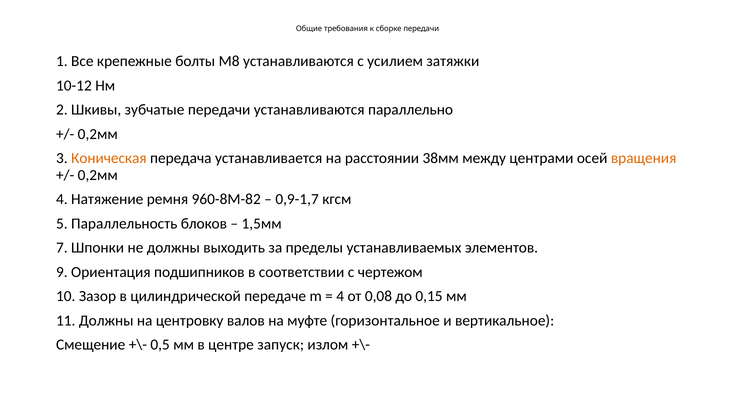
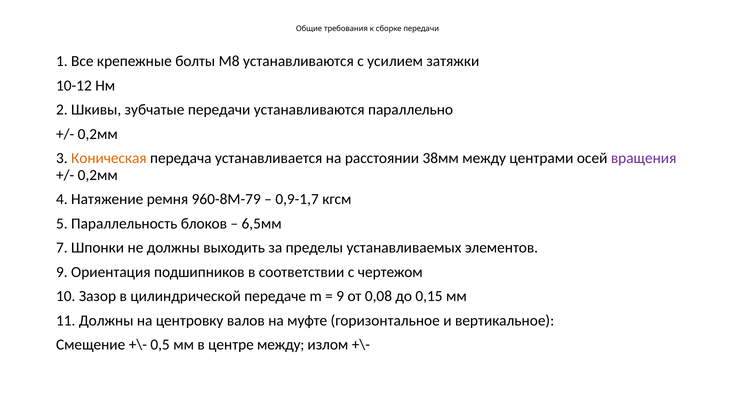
вращения colour: orange -> purple
960-8М-82: 960-8М-82 -> 960-8М-79
1,5мм: 1,5мм -> 6,5мм
4 at (340, 296): 4 -> 9
центре запуск: запуск -> между
